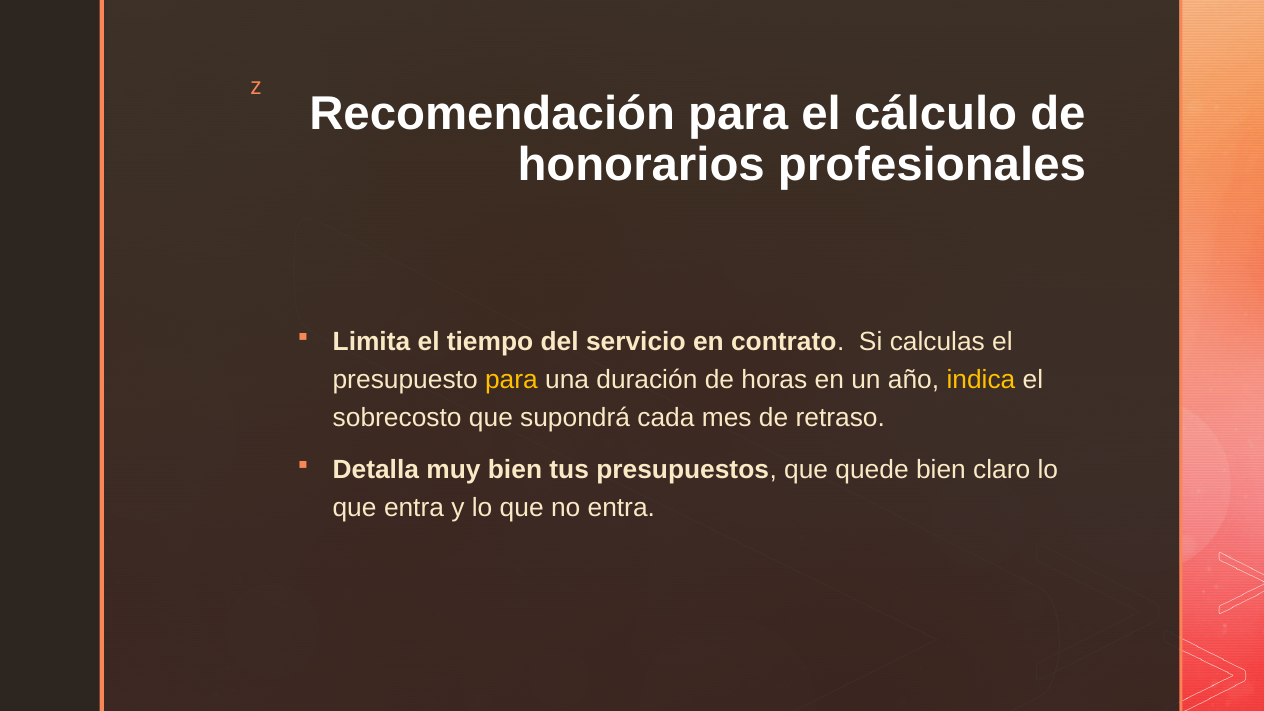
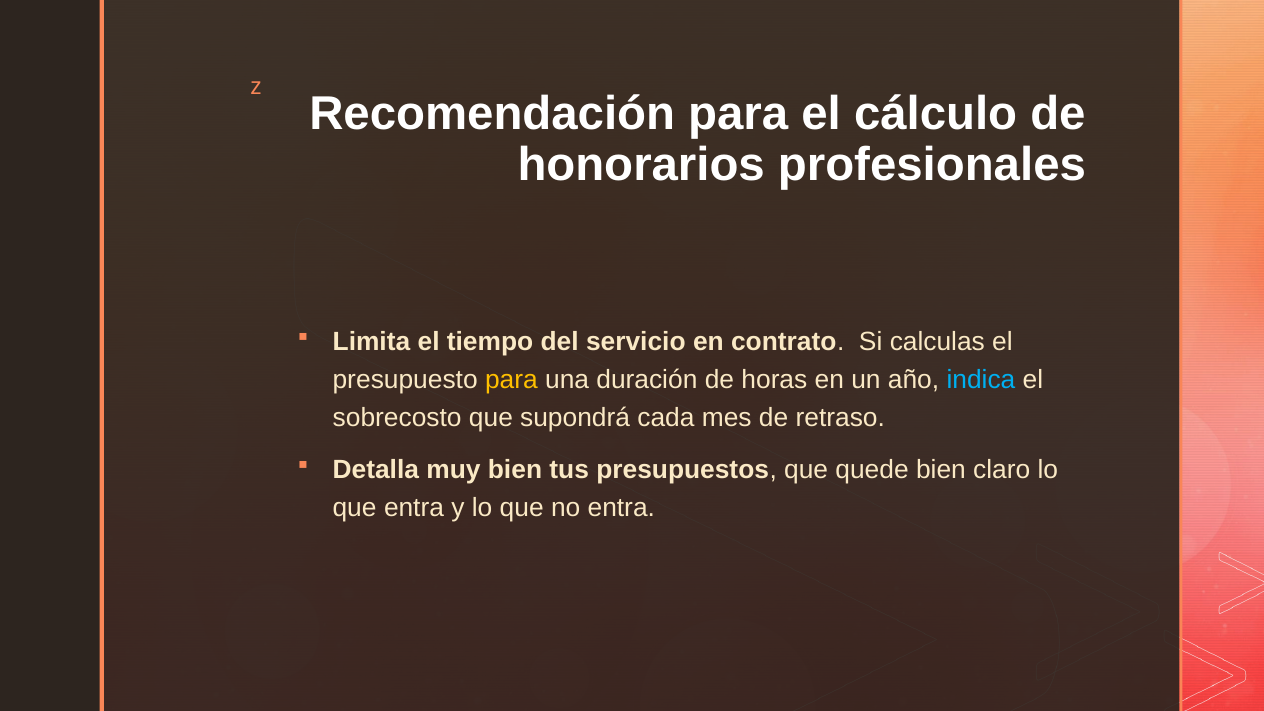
indica colour: yellow -> light blue
